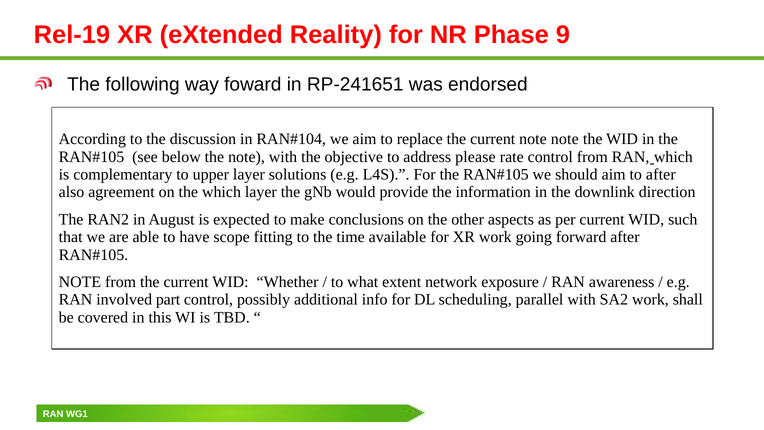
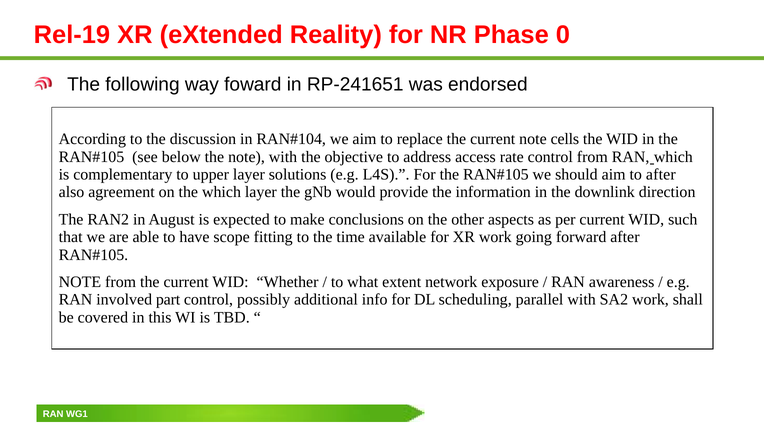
9: 9 -> 0
note note: note -> cells
please: please -> access
